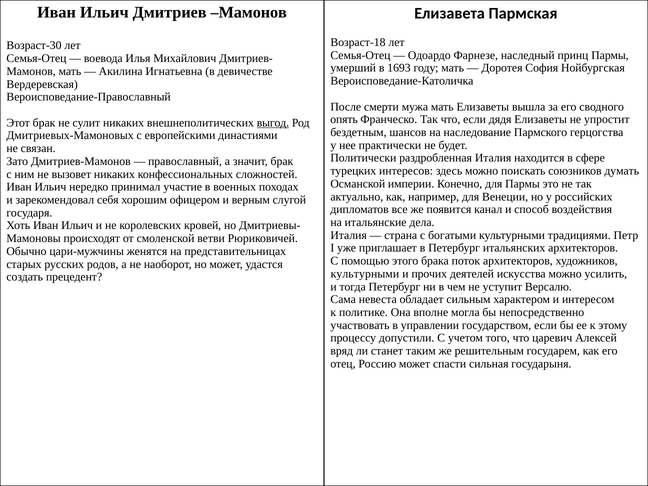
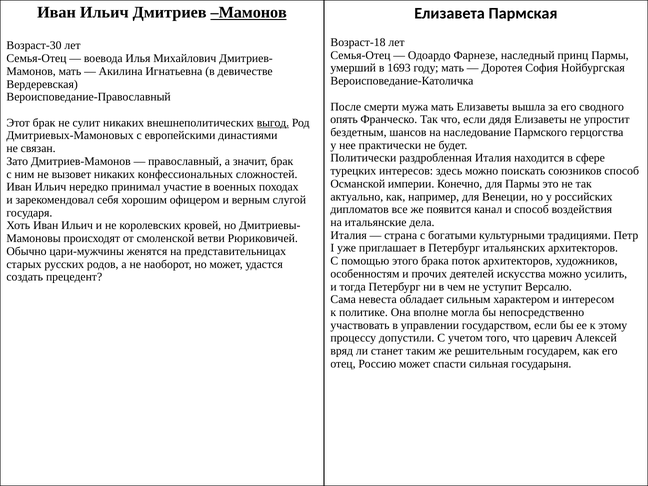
Мамонов at (249, 12) underline: none -> present
союзников думать: думать -> способ
культурными at (365, 274): культурными -> особенностям
